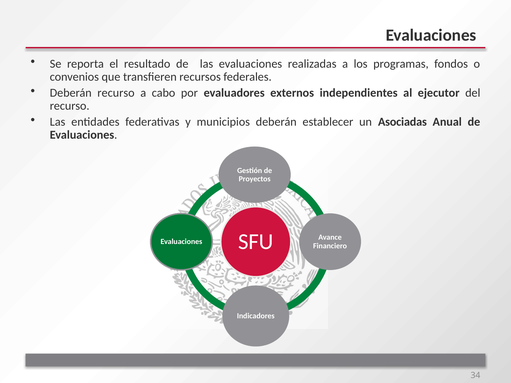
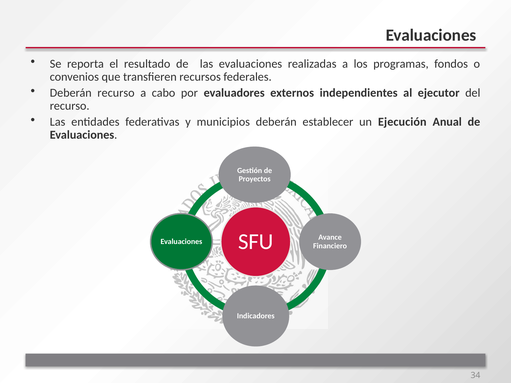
Asociadas: Asociadas -> Ejecución
